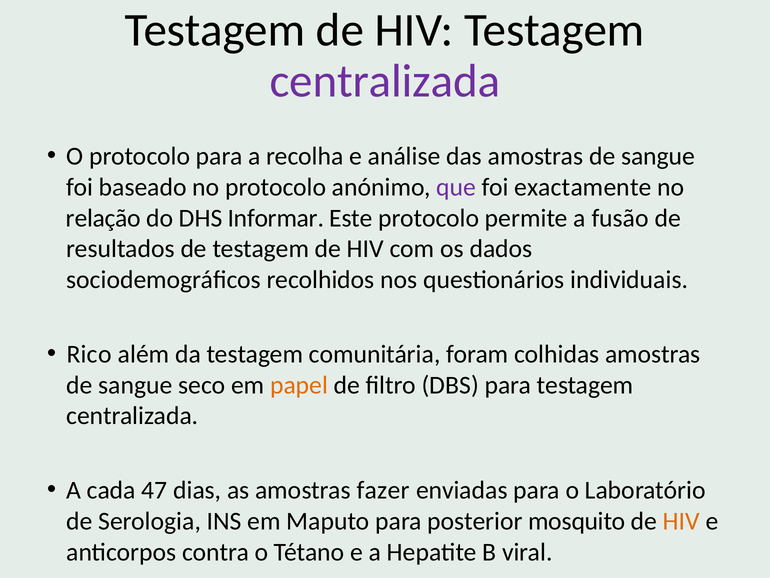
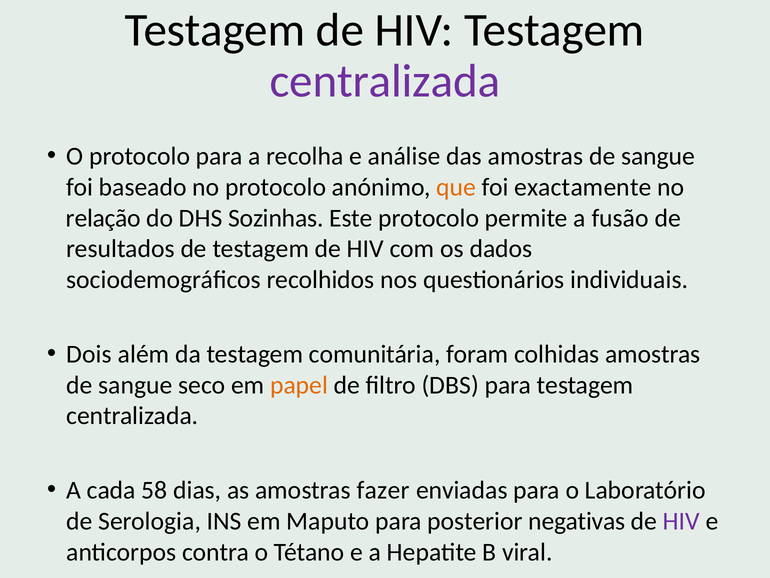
que colour: purple -> orange
Informar: Informar -> Sozinhas
Rico: Rico -> Dois
47: 47 -> 58
mosquito: mosquito -> negativas
HIV at (681, 521) colour: orange -> purple
